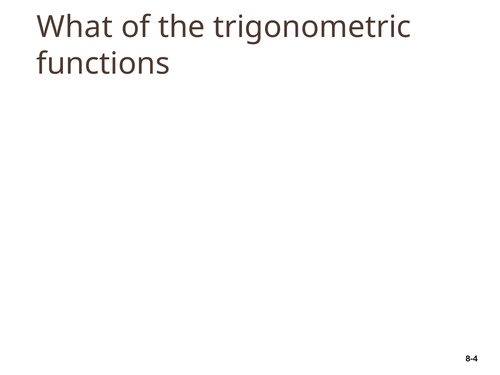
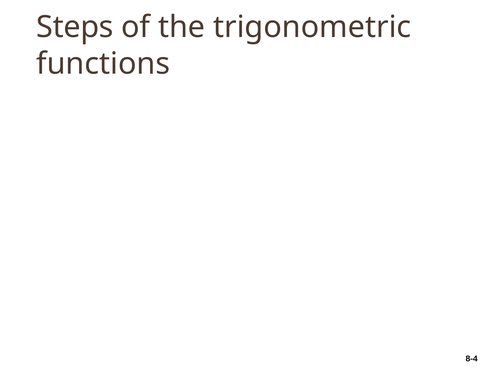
What: What -> Steps
